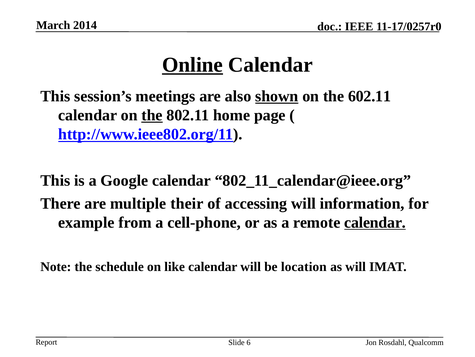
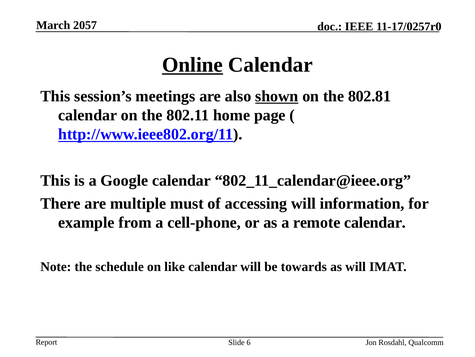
2014: 2014 -> 2057
602.11: 602.11 -> 802.81
the at (152, 115) underline: present -> none
their: their -> must
calendar at (375, 222) underline: present -> none
location: location -> towards
